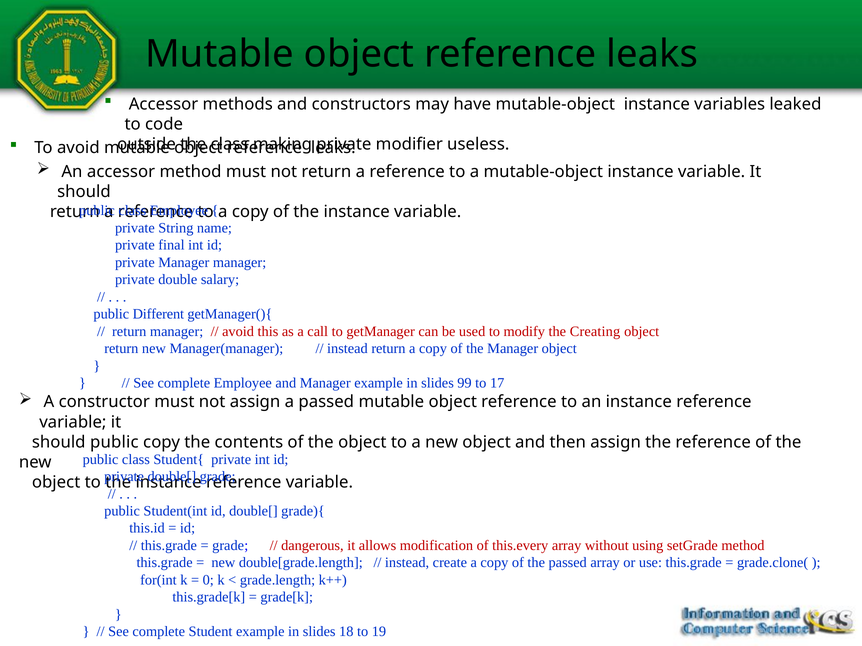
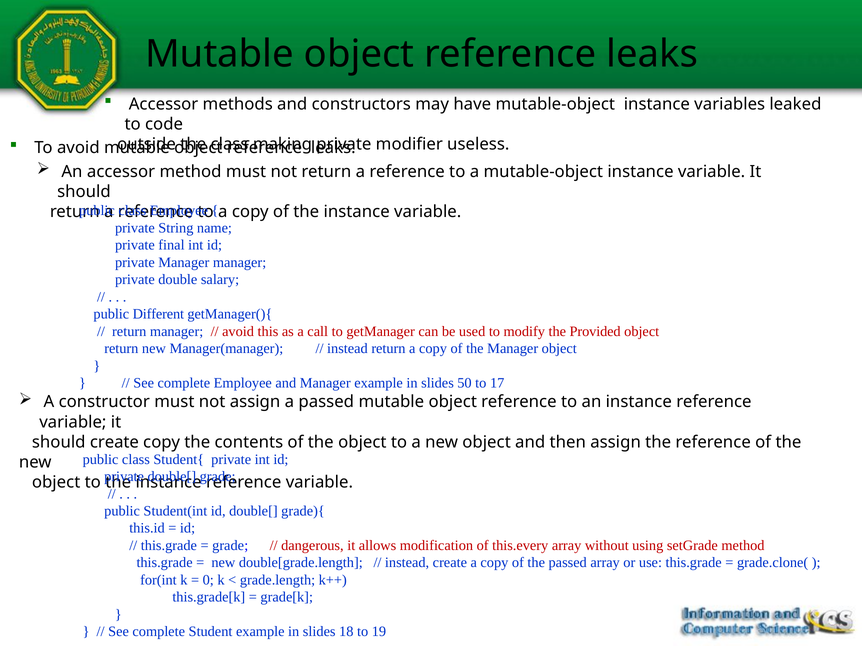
Creating: Creating -> Provided
99: 99 -> 50
should public: public -> create
